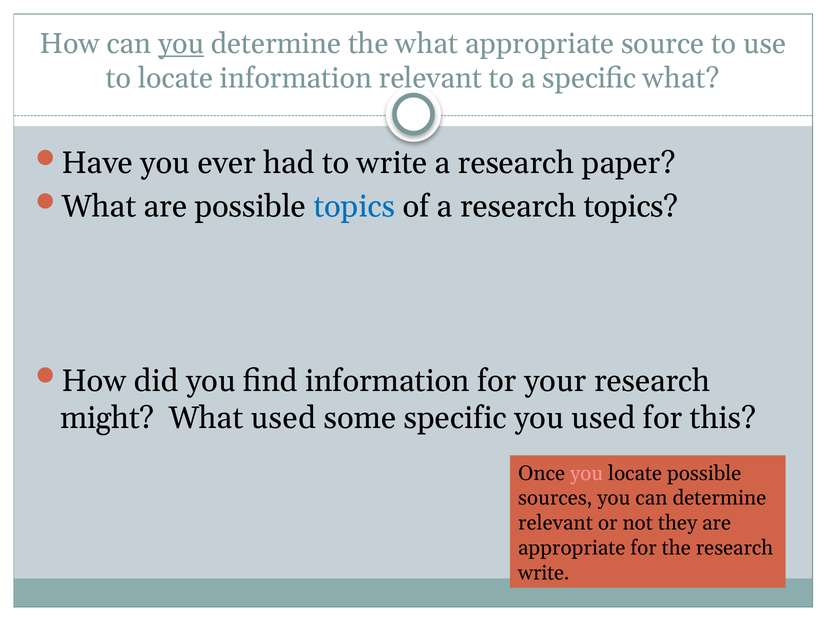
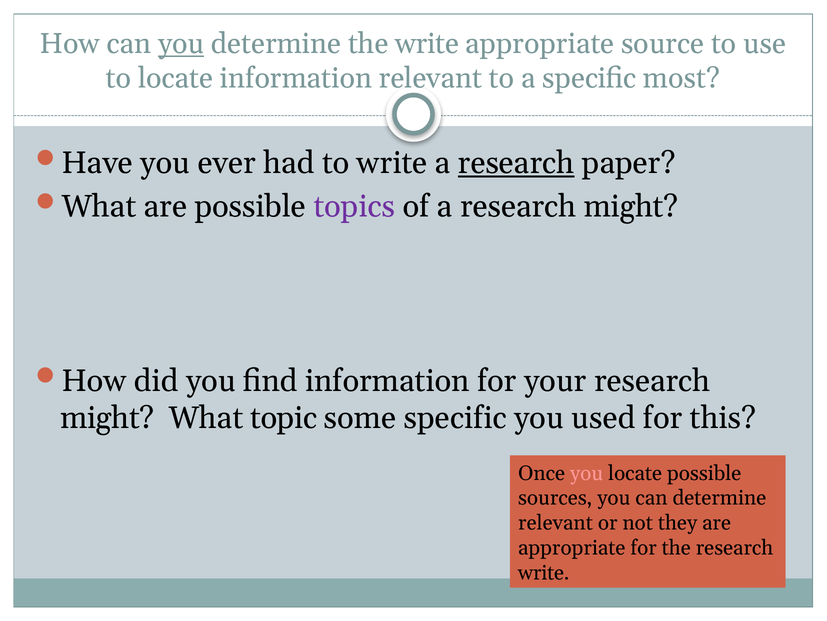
the what: what -> write
specific what: what -> most
research at (516, 163) underline: none -> present
topics at (354, 206) colour: blue -> purple
a research topics: topics -> might
What used: used -> topic
